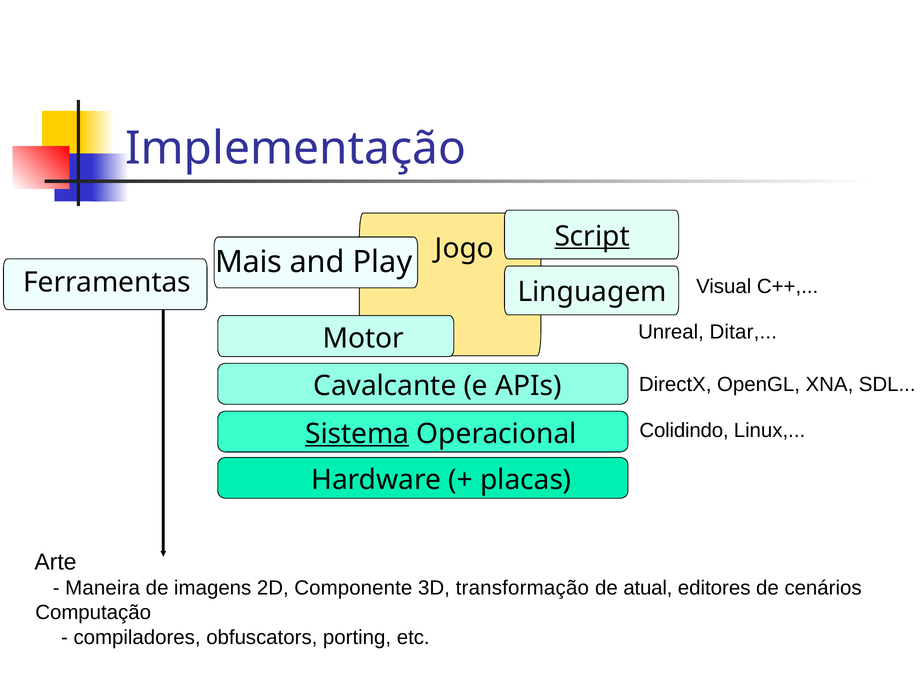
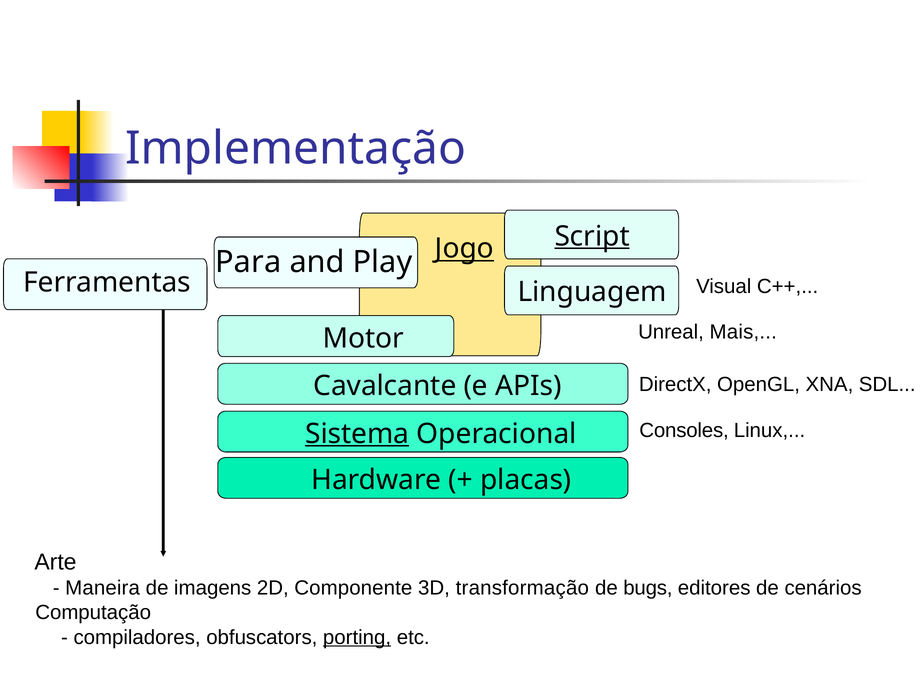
Jogo underline: none -> present
Mais: Mais -> Para
Ditar: Ditar -> Mais
Colidindo: Colidindo -> Consoles
atual: atual -> bugs
porting underline: none -> present
